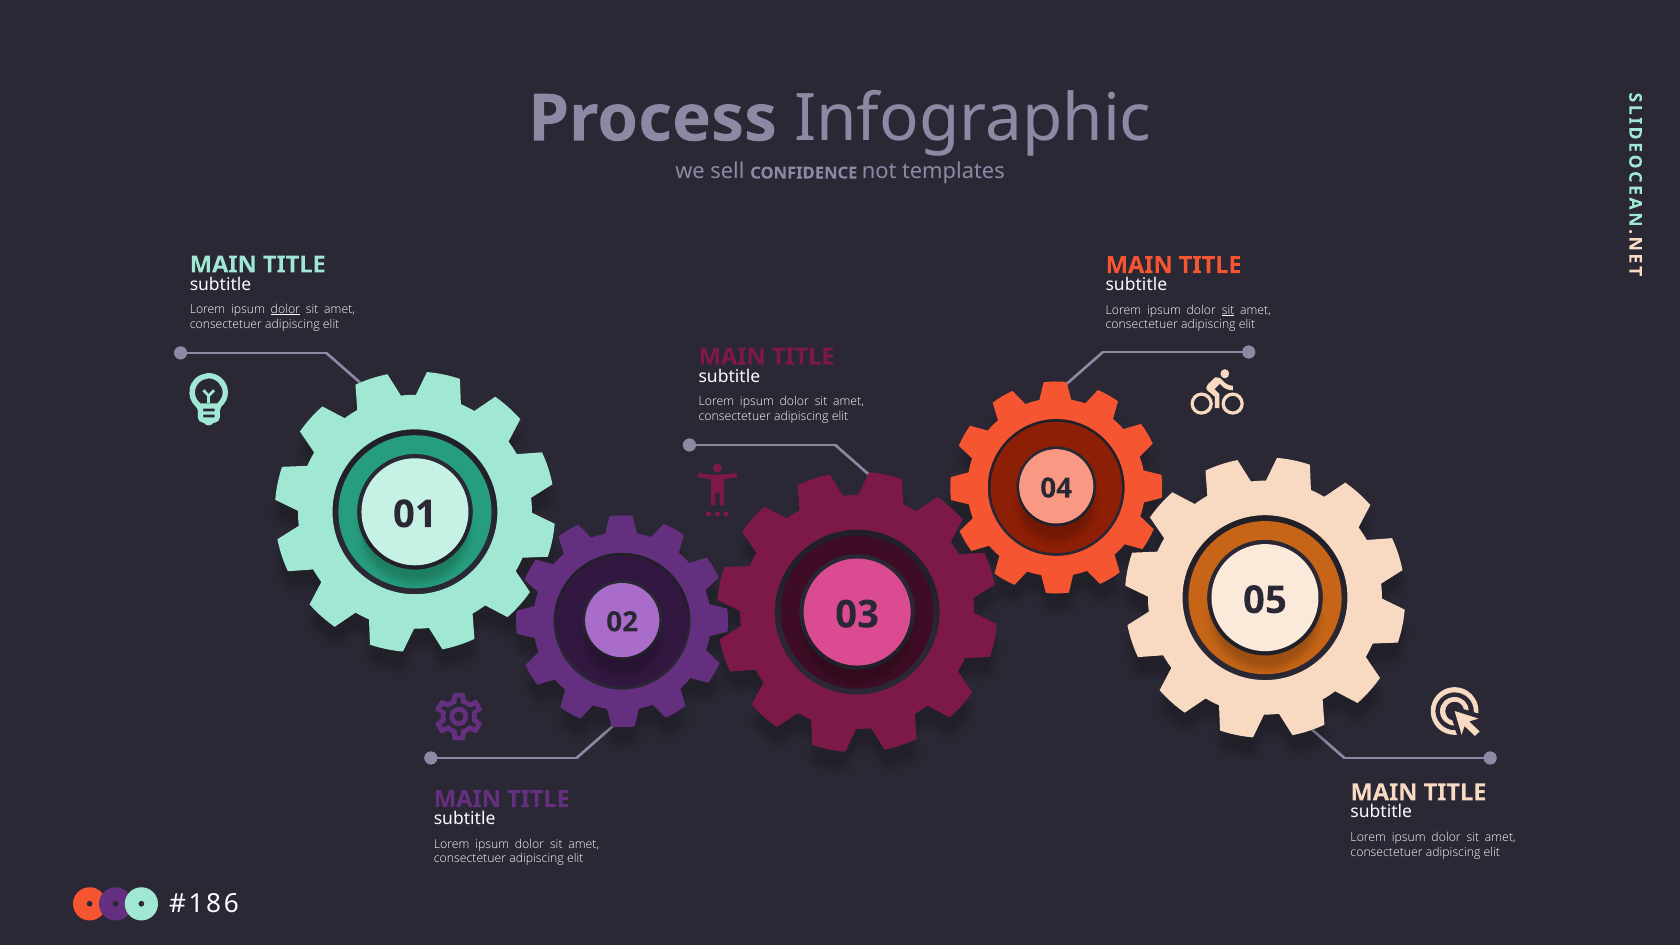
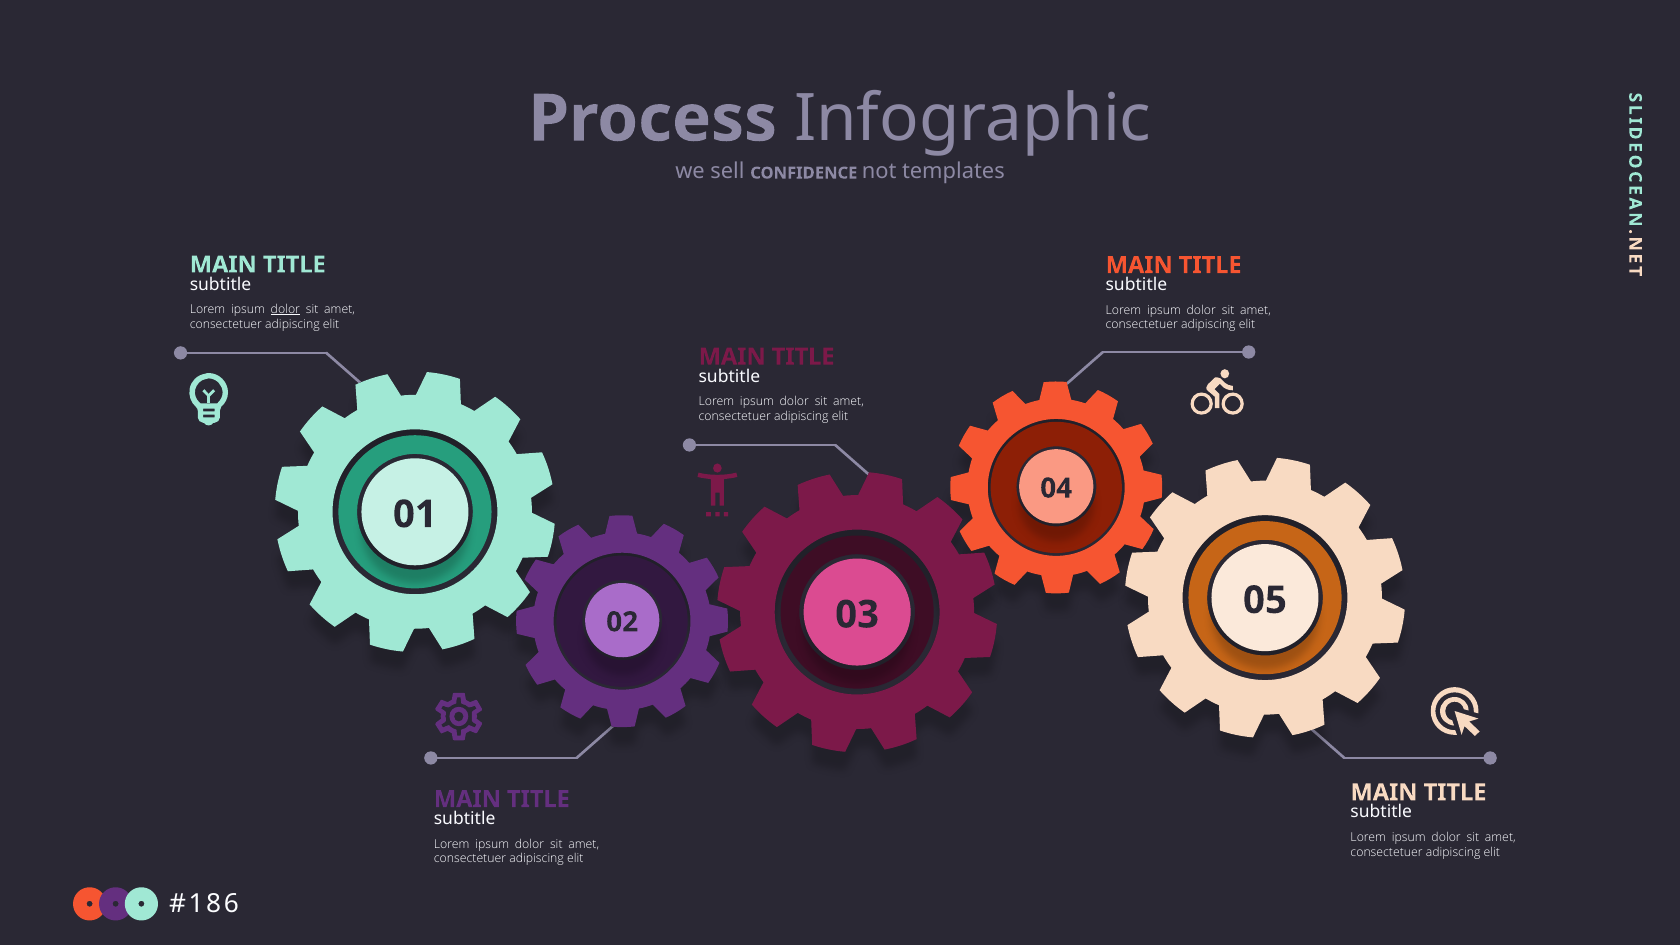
sit at (1228, 310) underline: present -> none
